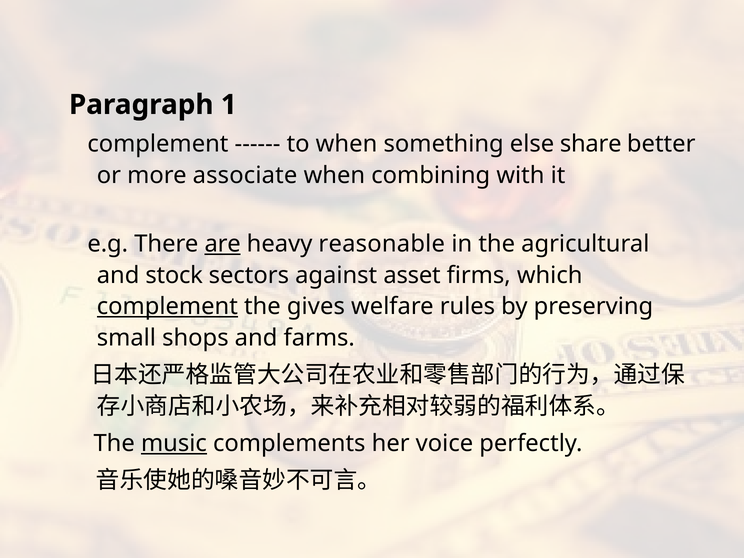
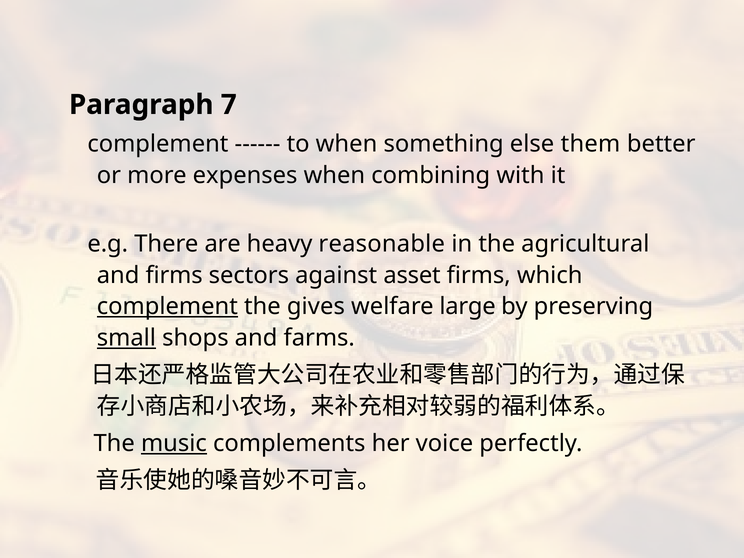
1: 1 -> 7
share: share -> them
associate: associate -> expenses
are underline: present -> none
and stock: stock -> firms
rules: rules -> large
small underline: none -> present
